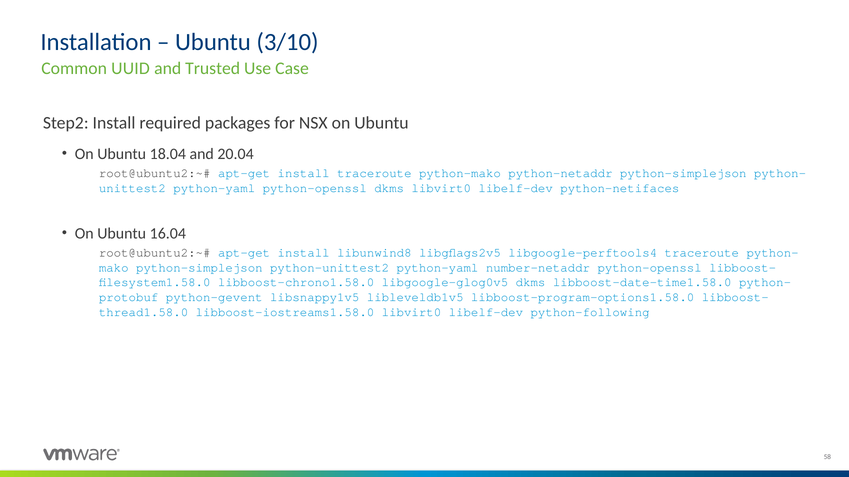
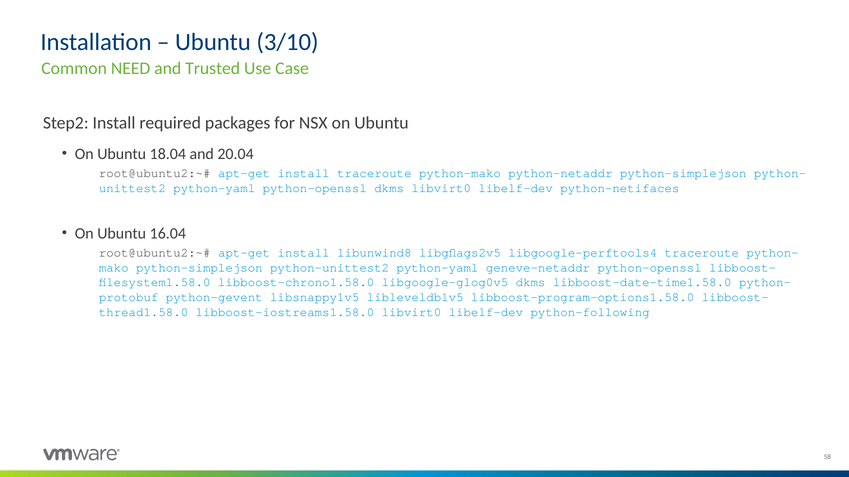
UUID: UUID -> NEED
number-netaddr: number-netaddr -> geneve-netaddr
